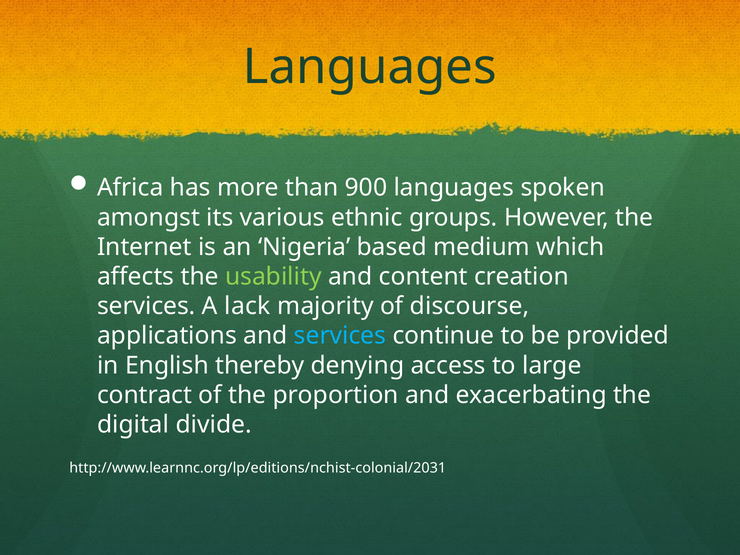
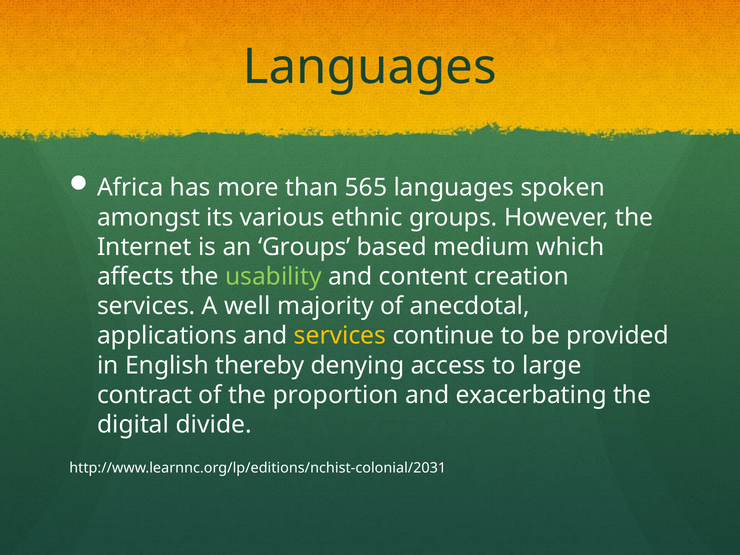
900: 900 -> 565
an Nigeria: Nigeria -> Groups
lack: lack -> well
discourse: discourse -> anecdotal
services at (340, 336) colour: light blue -> yellow
